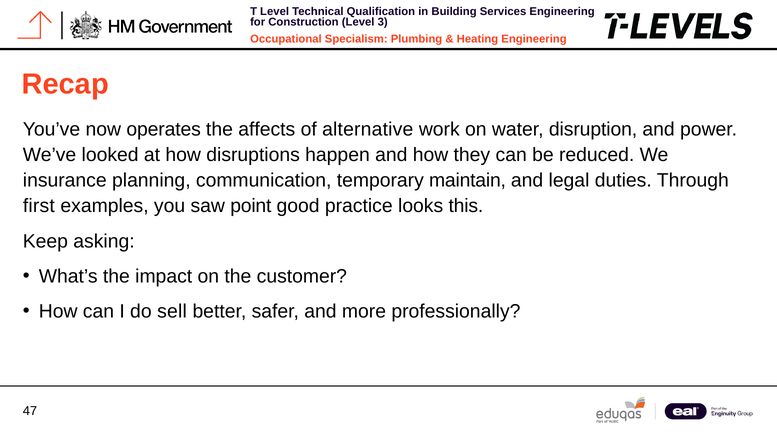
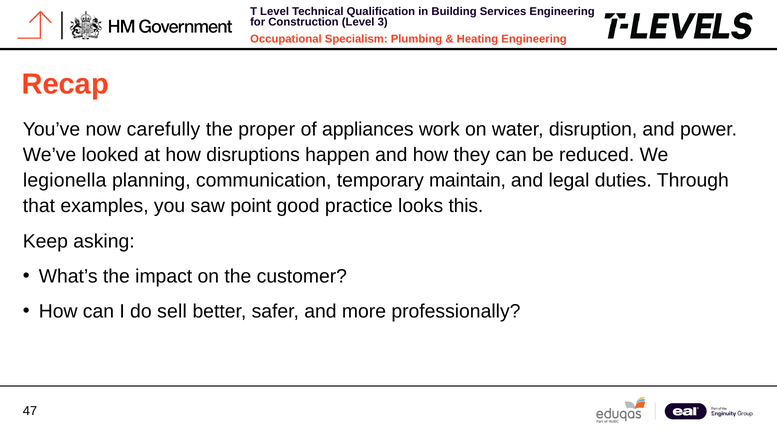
operates: operates -> carefully
affects: affects -> proper
alternative: alternative -> appliances
insurance: insurance -> legionella
first: first -> that
